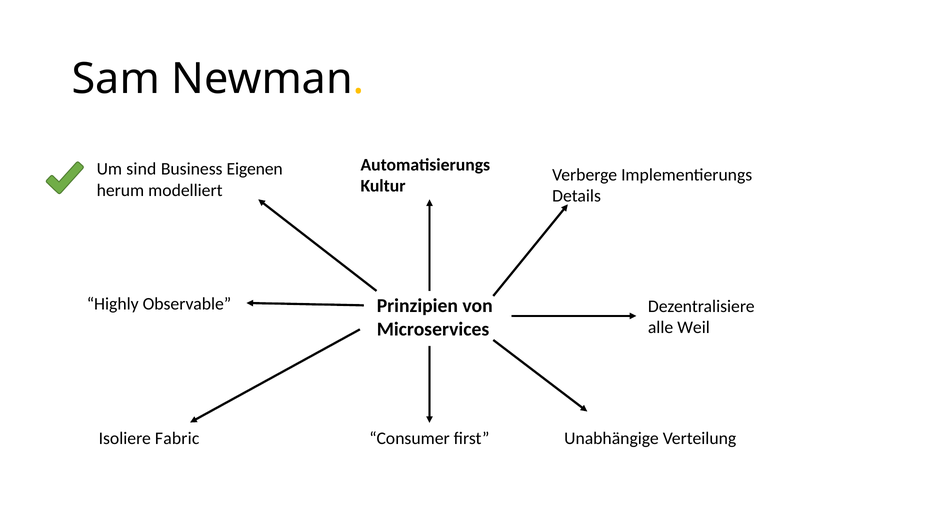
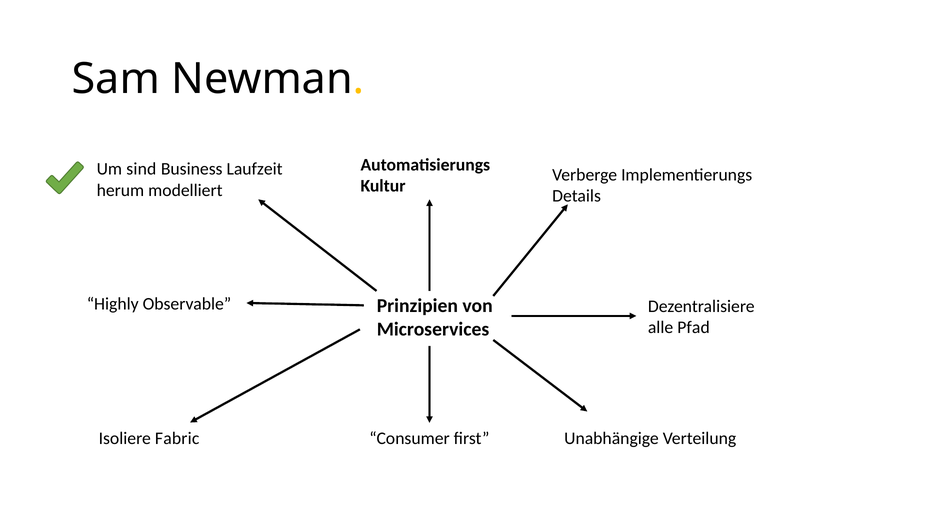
Eigenen: Eigenen -> Laufzeit
Weil: Weil -> Pfad
